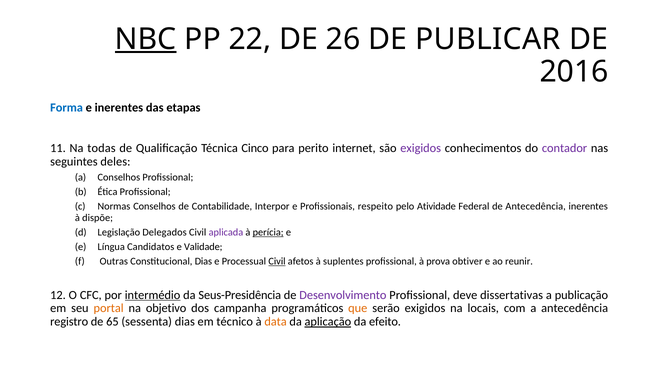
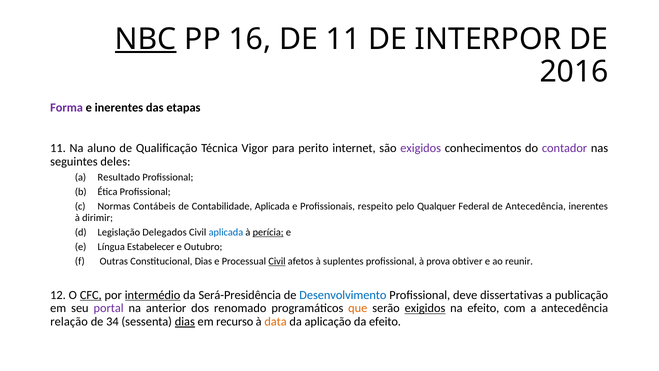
22: 22 -> 16
DE 26: 26 -> 11
PUBLICAR: PUBLICAR -> INTERPOR
Forma colour: blue -> purple
todas: todas -> aluno
Cinco: Cinco -> Vigor
a Conselhos: Conselhos -> Resultado
Normas Conselhos: Conselhos -> Contábeis
Contabilidade Interpor: Interpor -> Aplicada
Atividade: Atividade -> Qualquer
dispõe: dispõe -> dirimir
aplicada at (226, 232) colour: purple -> blue
Candidatos: Candidatos -> Estabelecer
Validade: Validade -> Outubro
CFC underline: none -> present
Seus-Presidência: Seus-Presidência -> Será-Presidência
Desenvolvimento colour: purple -> blue
portal colour: orange -> purple
objetivo: objetivo -> anterior
campanha: campanha -> renomado
exigidos at (425, 308) underline: none -> present
na locais: locais -> efeito
registro: registro -> relação
65: 65 -> 34
dias at (185, 321) underline: none -> present
técnico: técnico -> recurso
aplicação underline: present -> none
